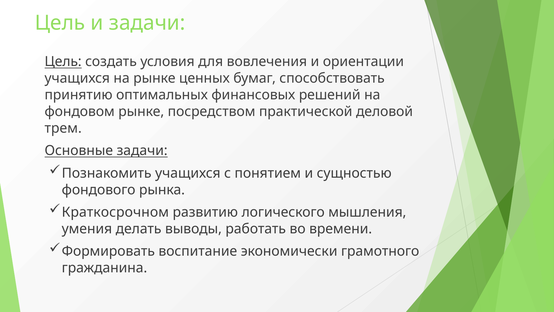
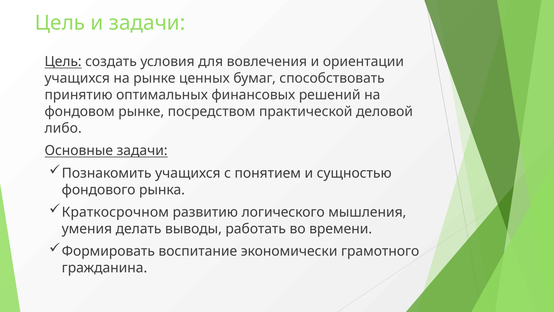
трем: трем -> либо
